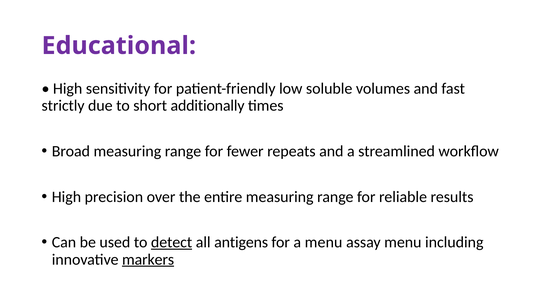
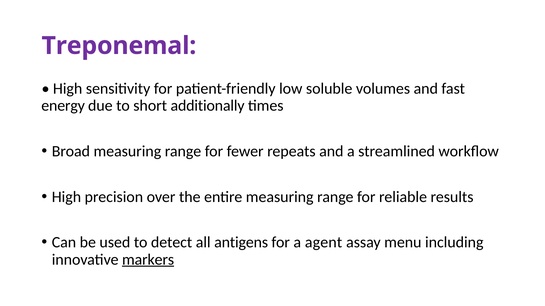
Educational: Educational -> Treponemal
strictly: strictly -> energy
detect underline: present -> none
a menu: menu -> agent
